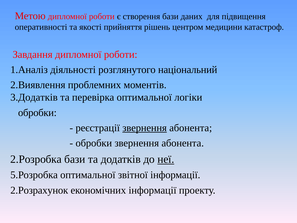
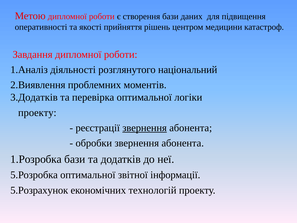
обробки at (37, 112): обробки -> проекту
2.Розробка: 2.Розробка -> 1.Розробка
неї underline: present -> none
2.Розрахунок: 2.Розрахунок -> 5.Розрахунок
економічних інформації: інформації -> технологій
